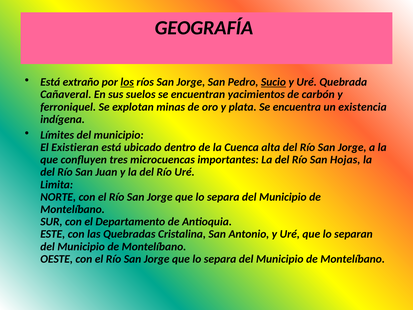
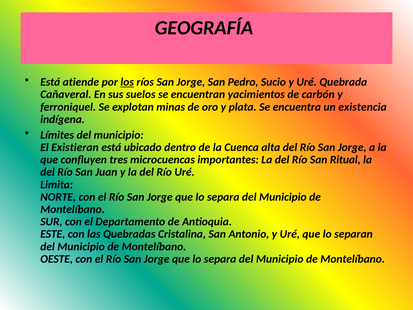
extraño: extraño -> atiende
Sucio underline: present -> none
Hojas: Hojas -> Ritual
